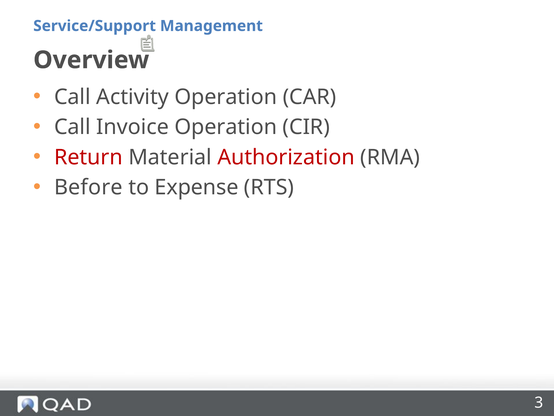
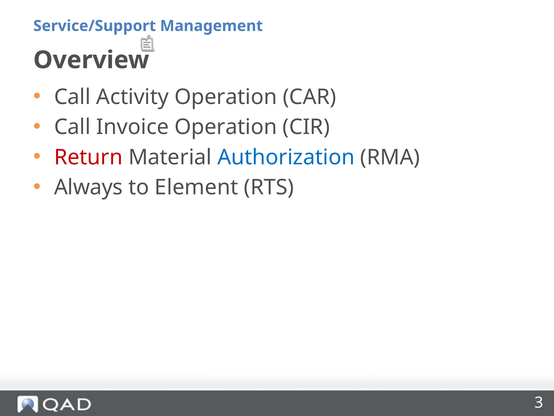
Authorization colour: red -> blue
Before: Before -> Always
Expense: Expense -> Element
